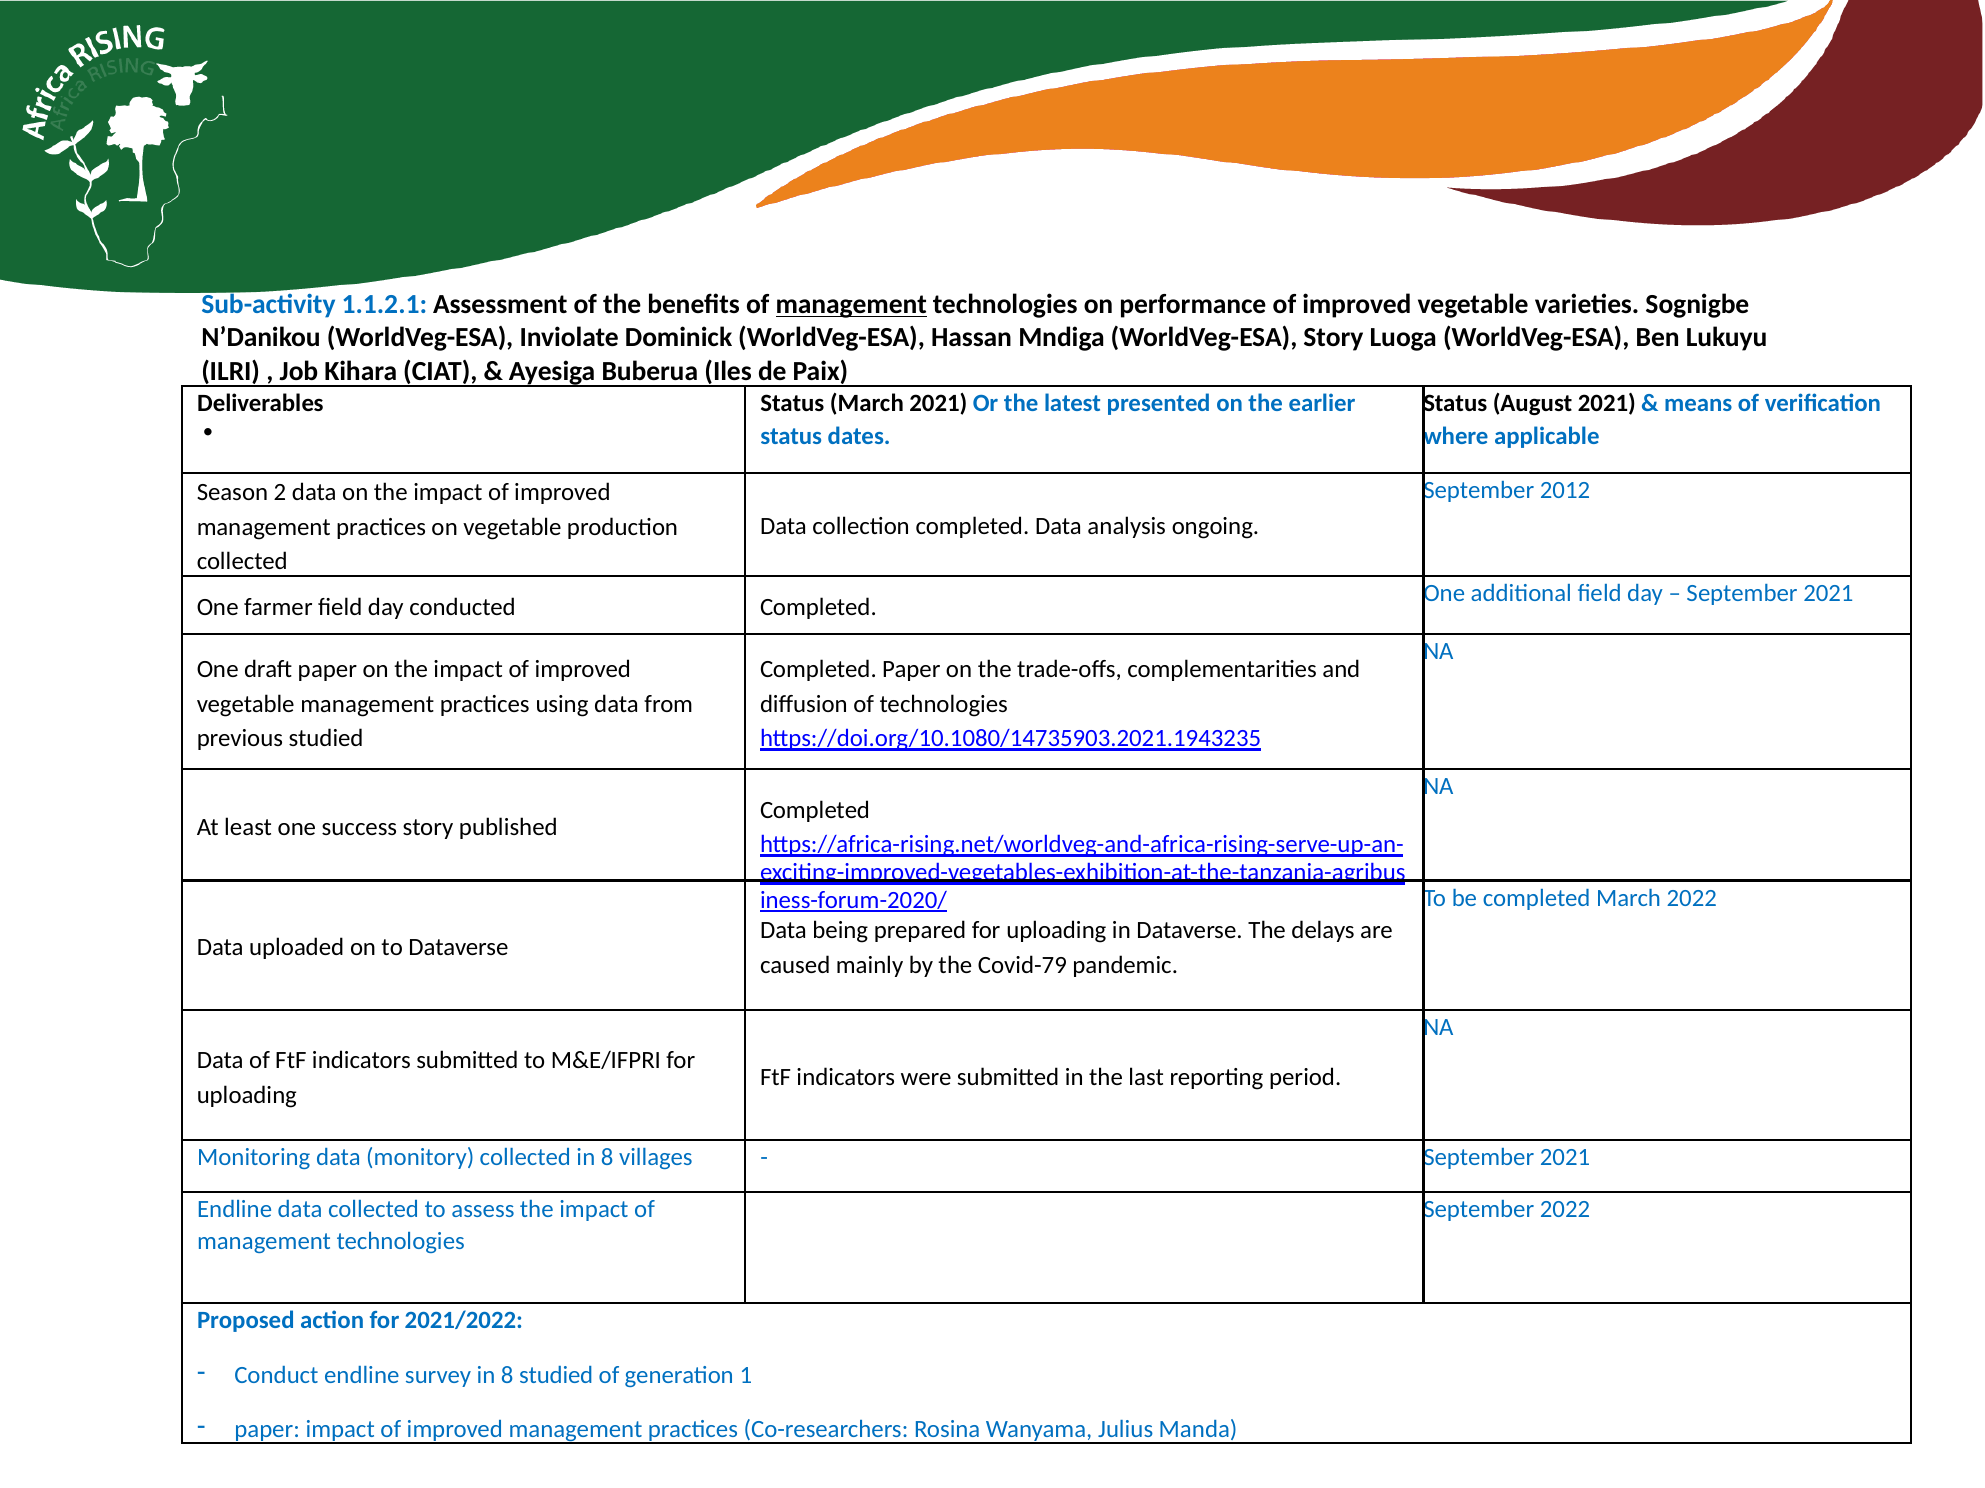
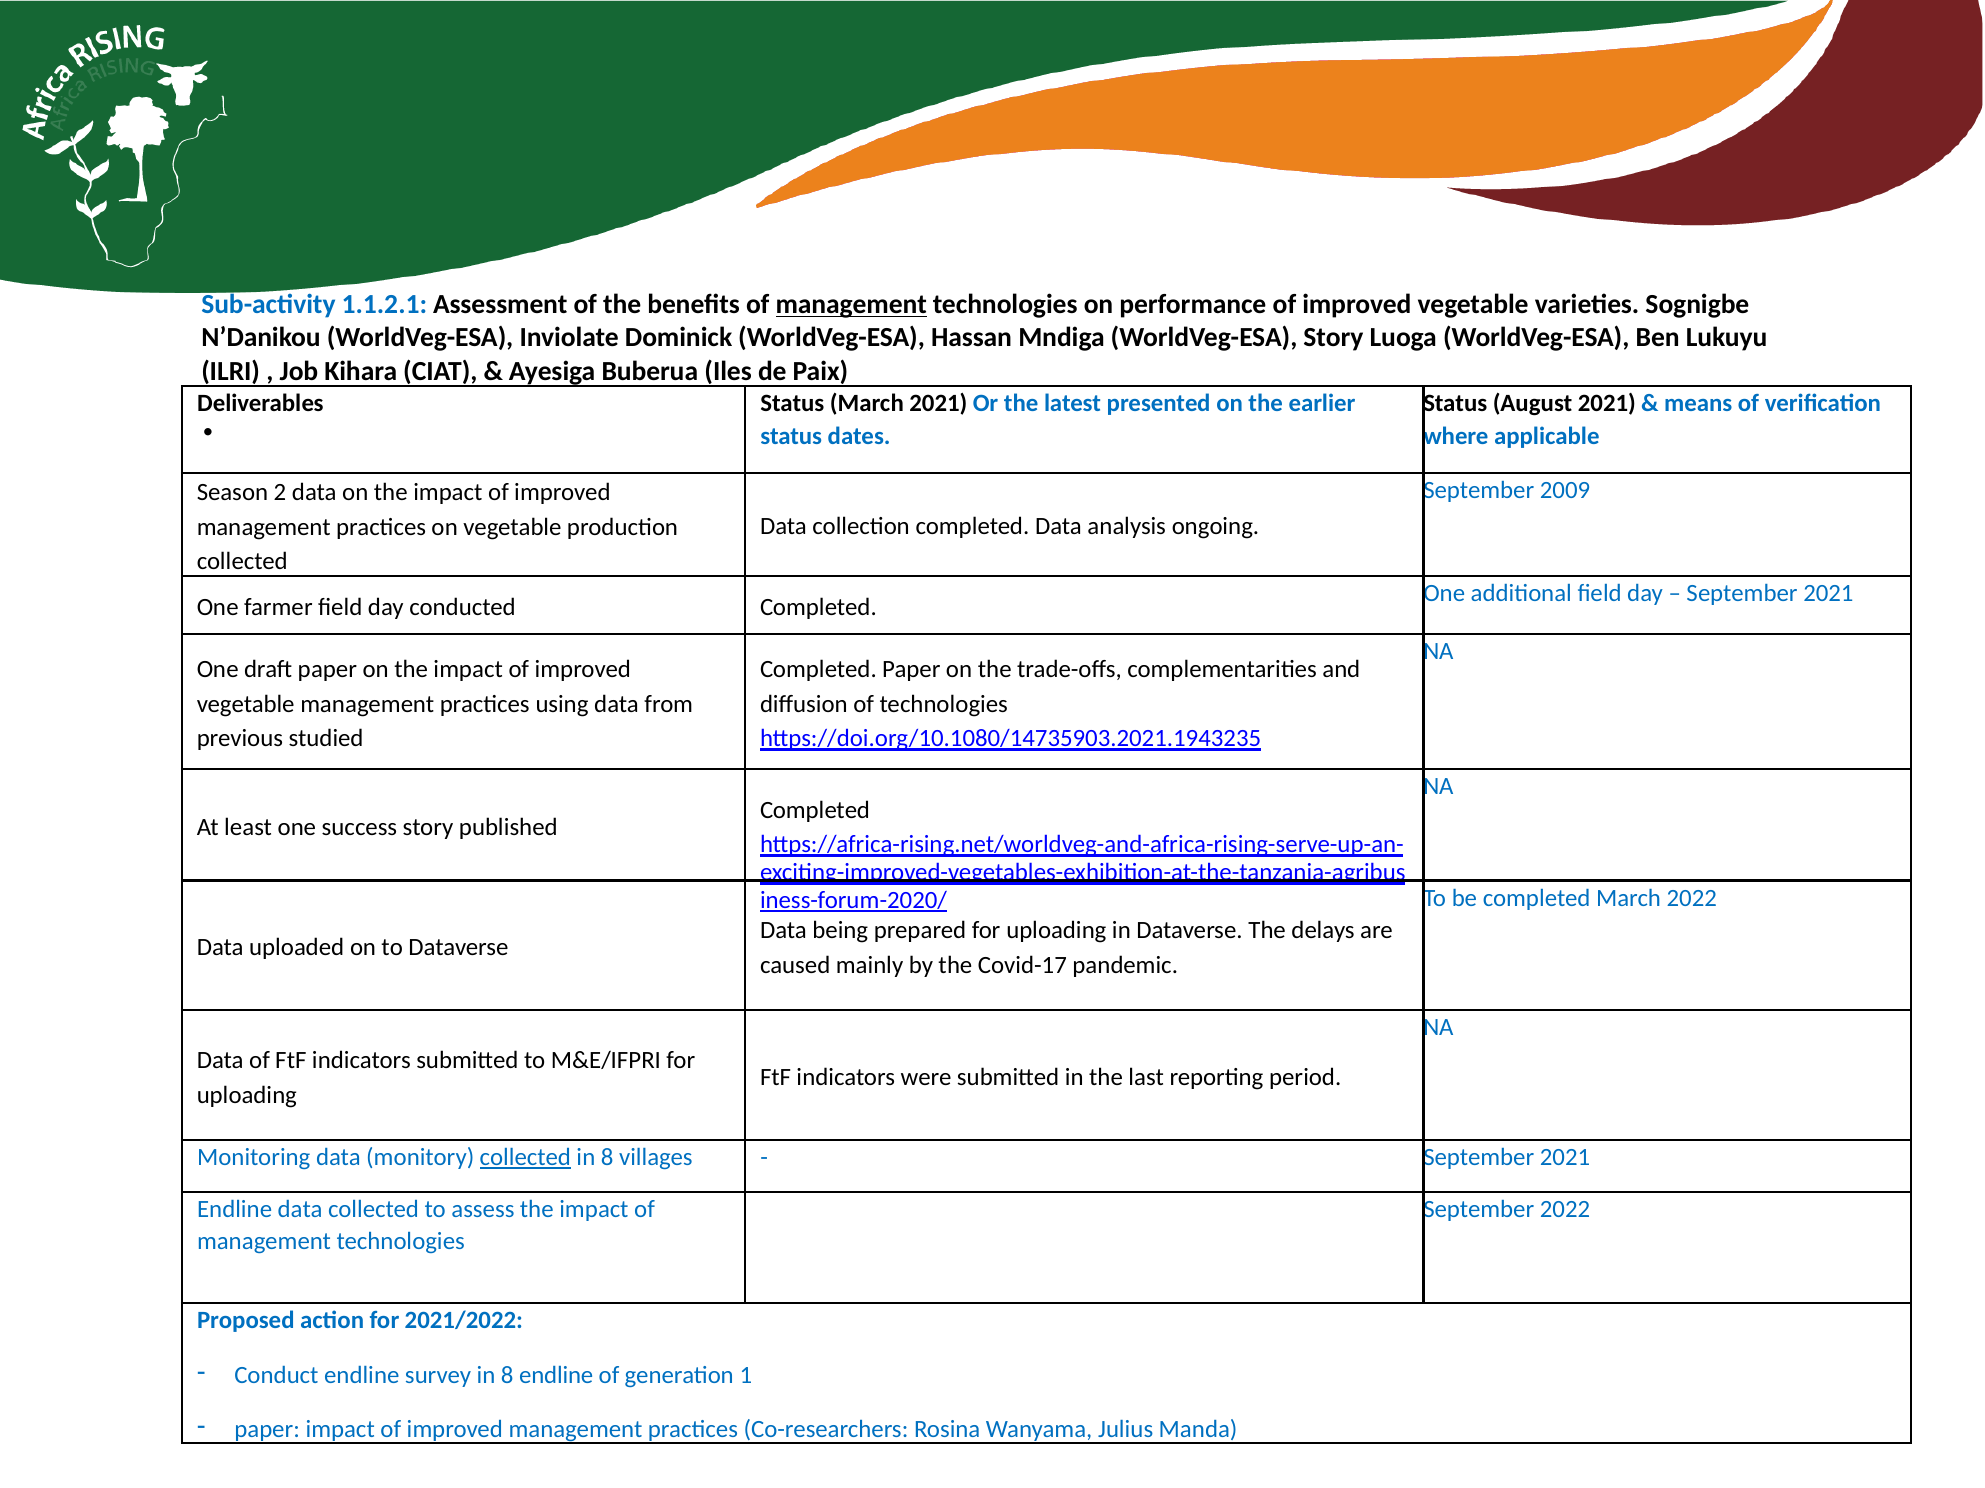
2012: 2012 -> 2009
Covid-79: Covid-79 -> Covid-17
collected at (525, 1158) underline: none -> present
8 studied: studied -> endline
